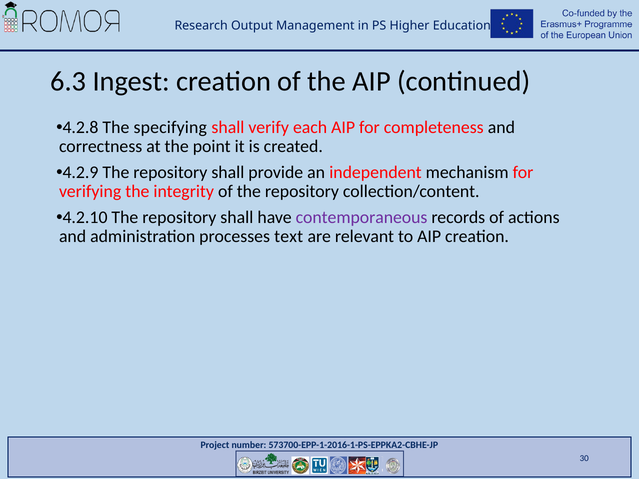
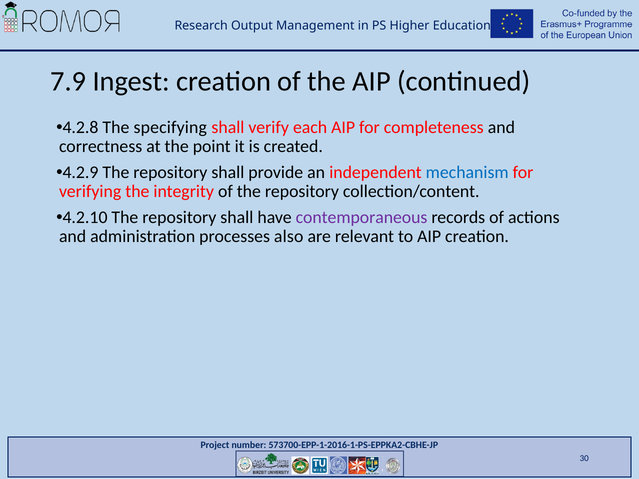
6.3: 6.3 -> 7.9
mechanism colour: black -> blue
text: text -> also
